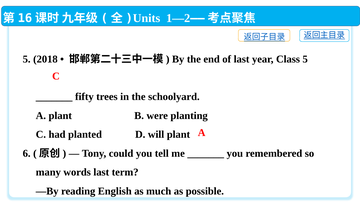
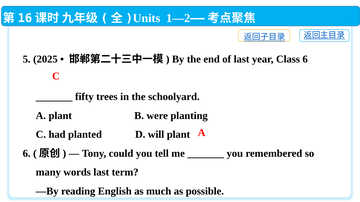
2018: 2018 -> 2025
Class 5: 5 -> 6
